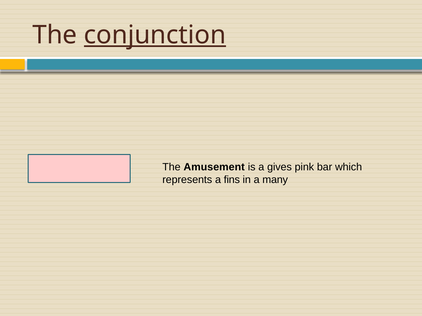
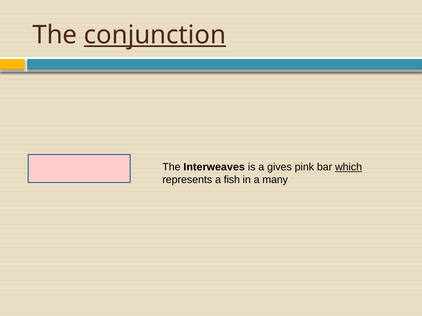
Amusement: Amusement -> Interweaves
which underline: none -> present
fins: fins -> fish
